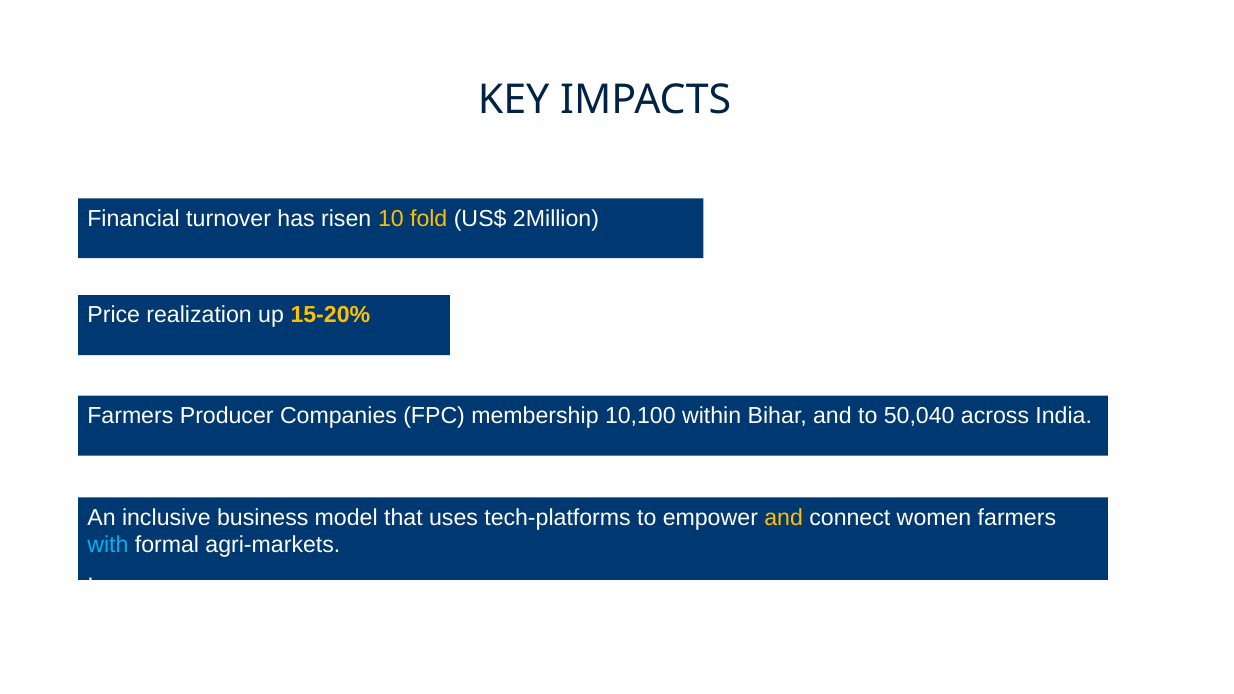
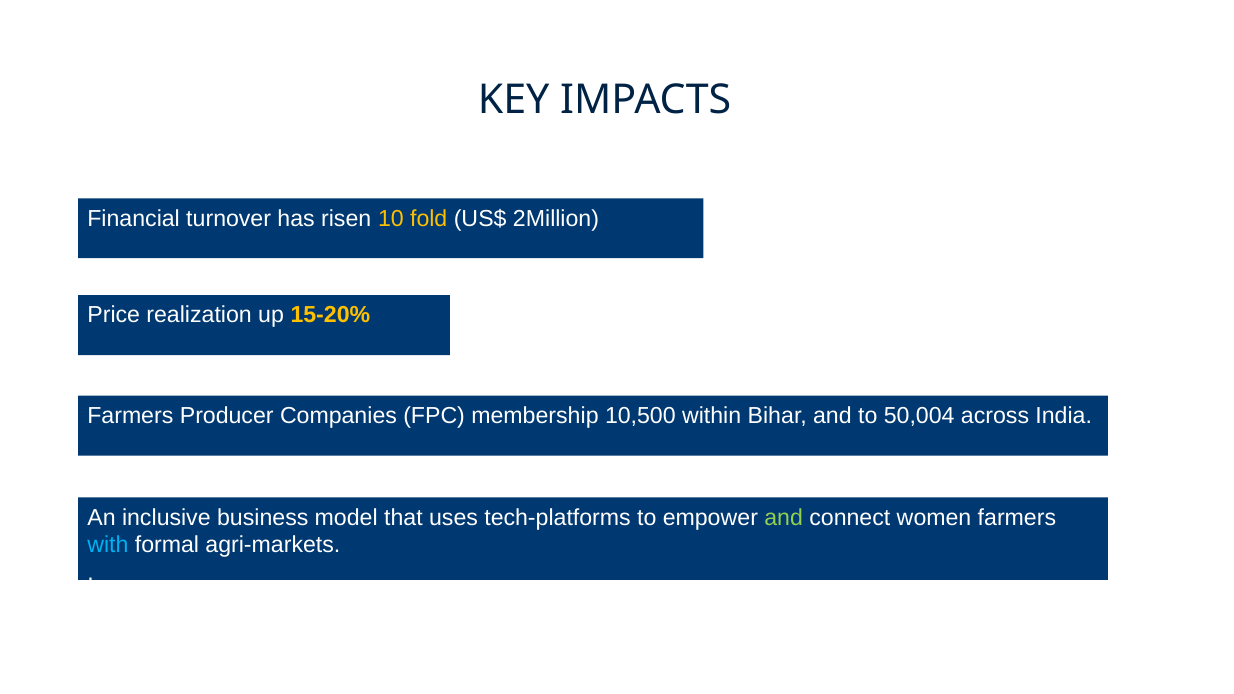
10,100: 10,100 -> 10,500
50,040: 50,040 -> 50,004
and at (784, 518) colour: yellow -> light green
